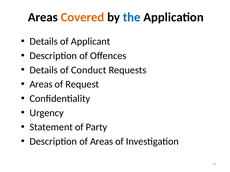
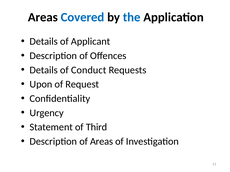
Covered colour: orange -> blue
Areas at (41, 85): Areas -> Upon
Party: Party -> Third
